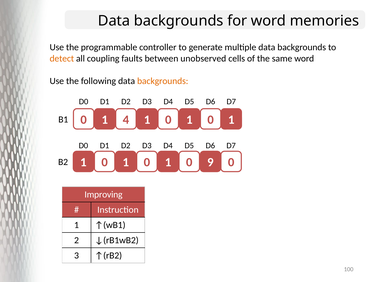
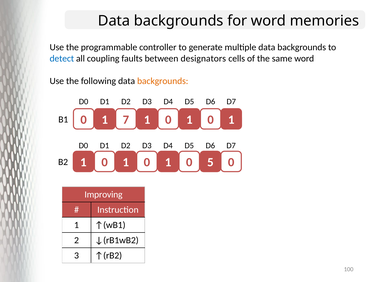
detect colour: orange -> blue
unobserved: unobserved -> designators
4: 4 -> 7
9: 9 -> 5
